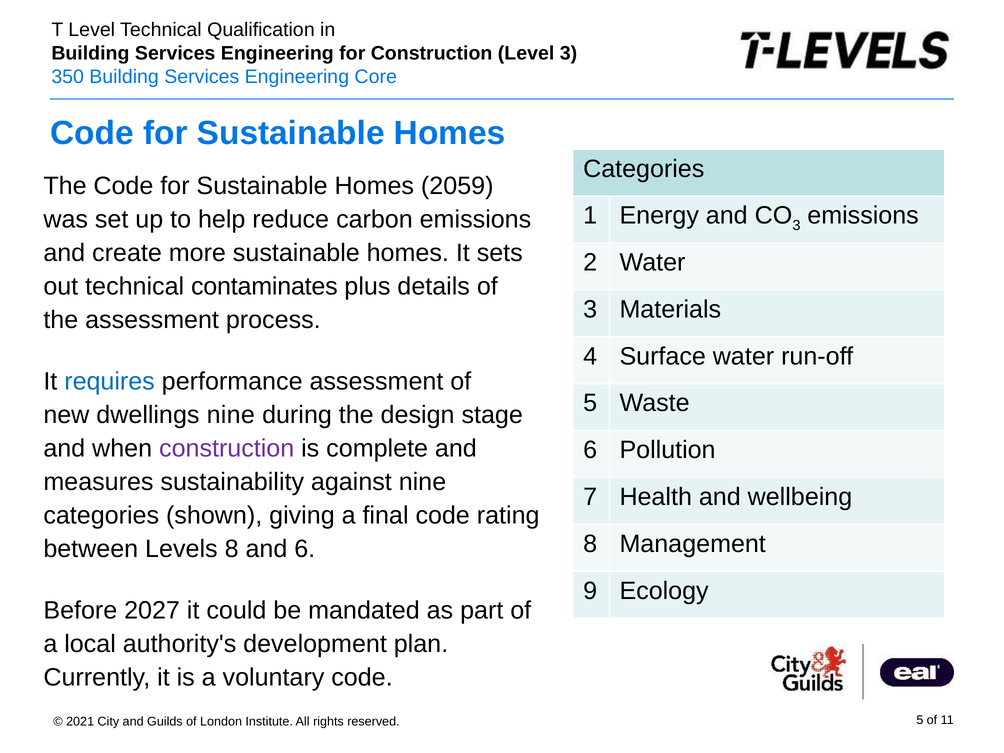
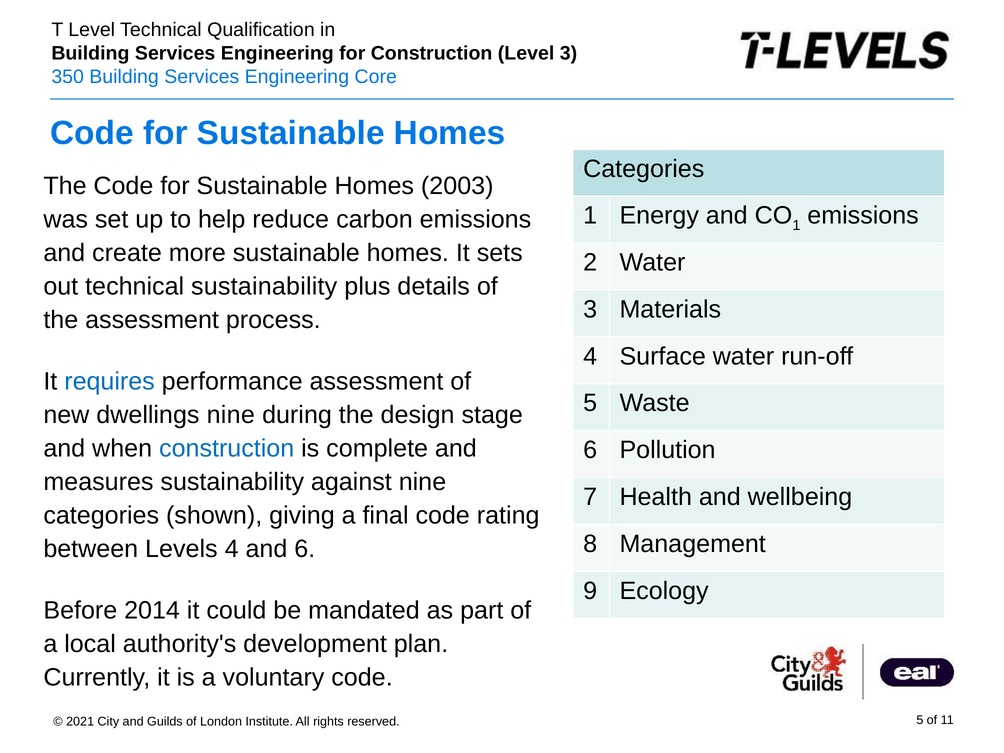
2059: 2059 -> 2003
3 at (796, 225): 3 -> 1
technical contaminates: contaminates -> sustainability
construction at (227, 448) colour: purple -> blue
Levels 8: 8 -> 4
2027: 2027 -> 2014
